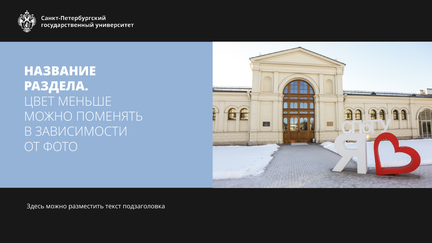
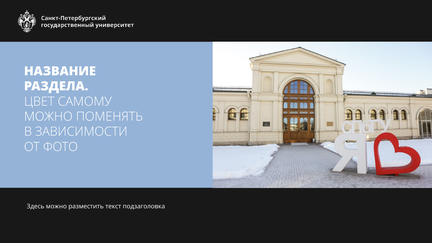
МЕНЬШЕ: МЕНЬШЕ -> САМОМУ
